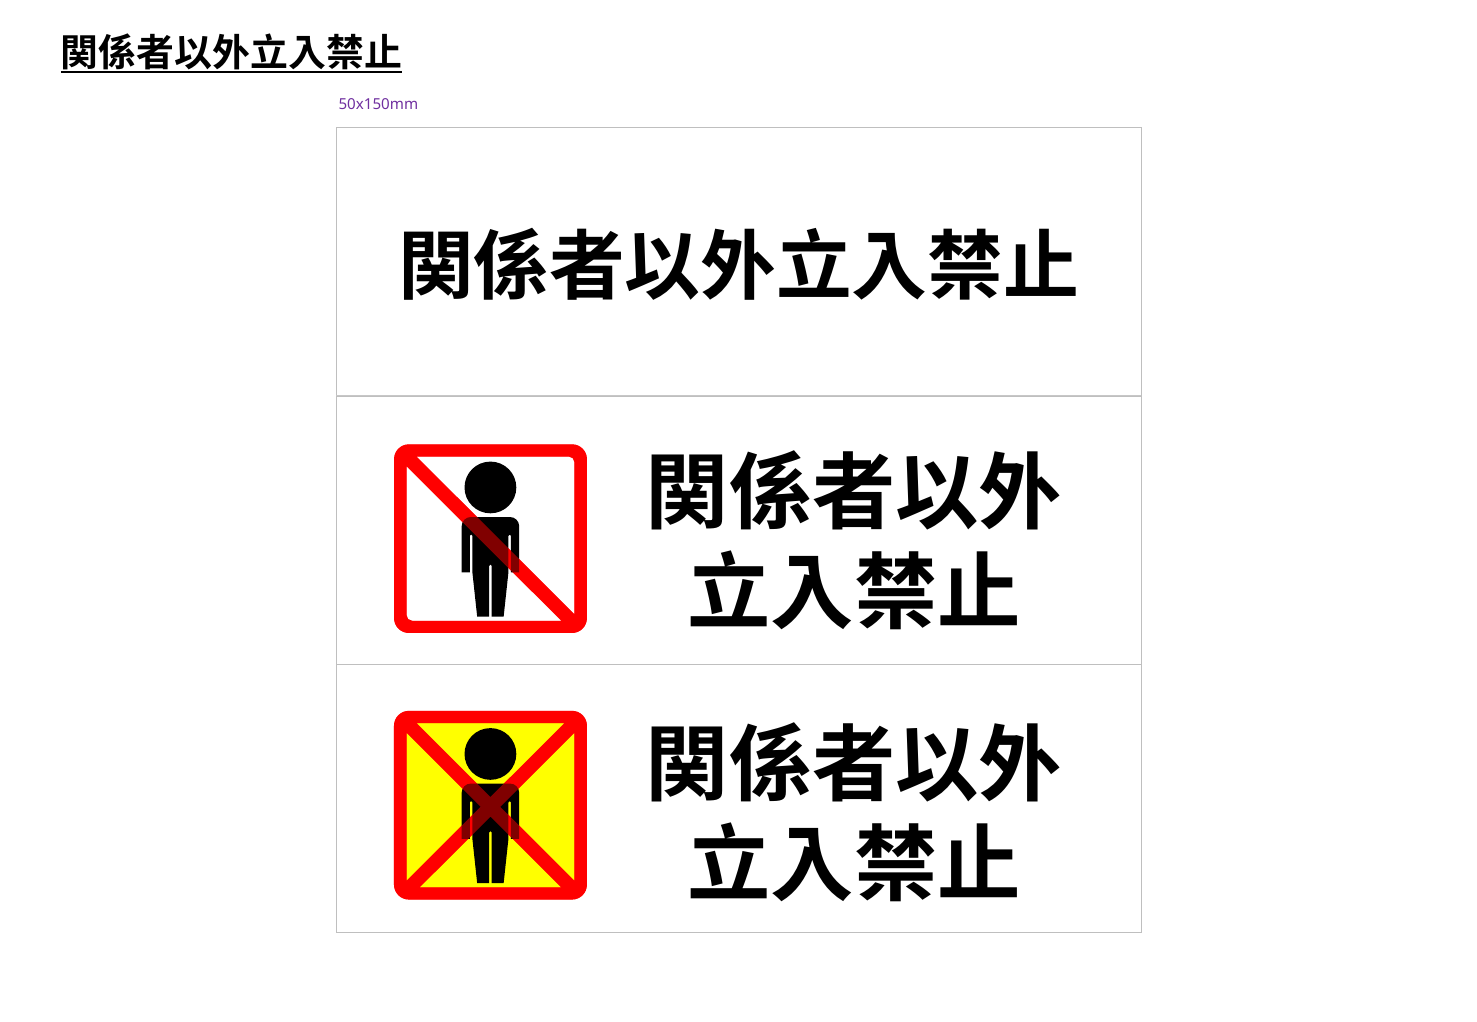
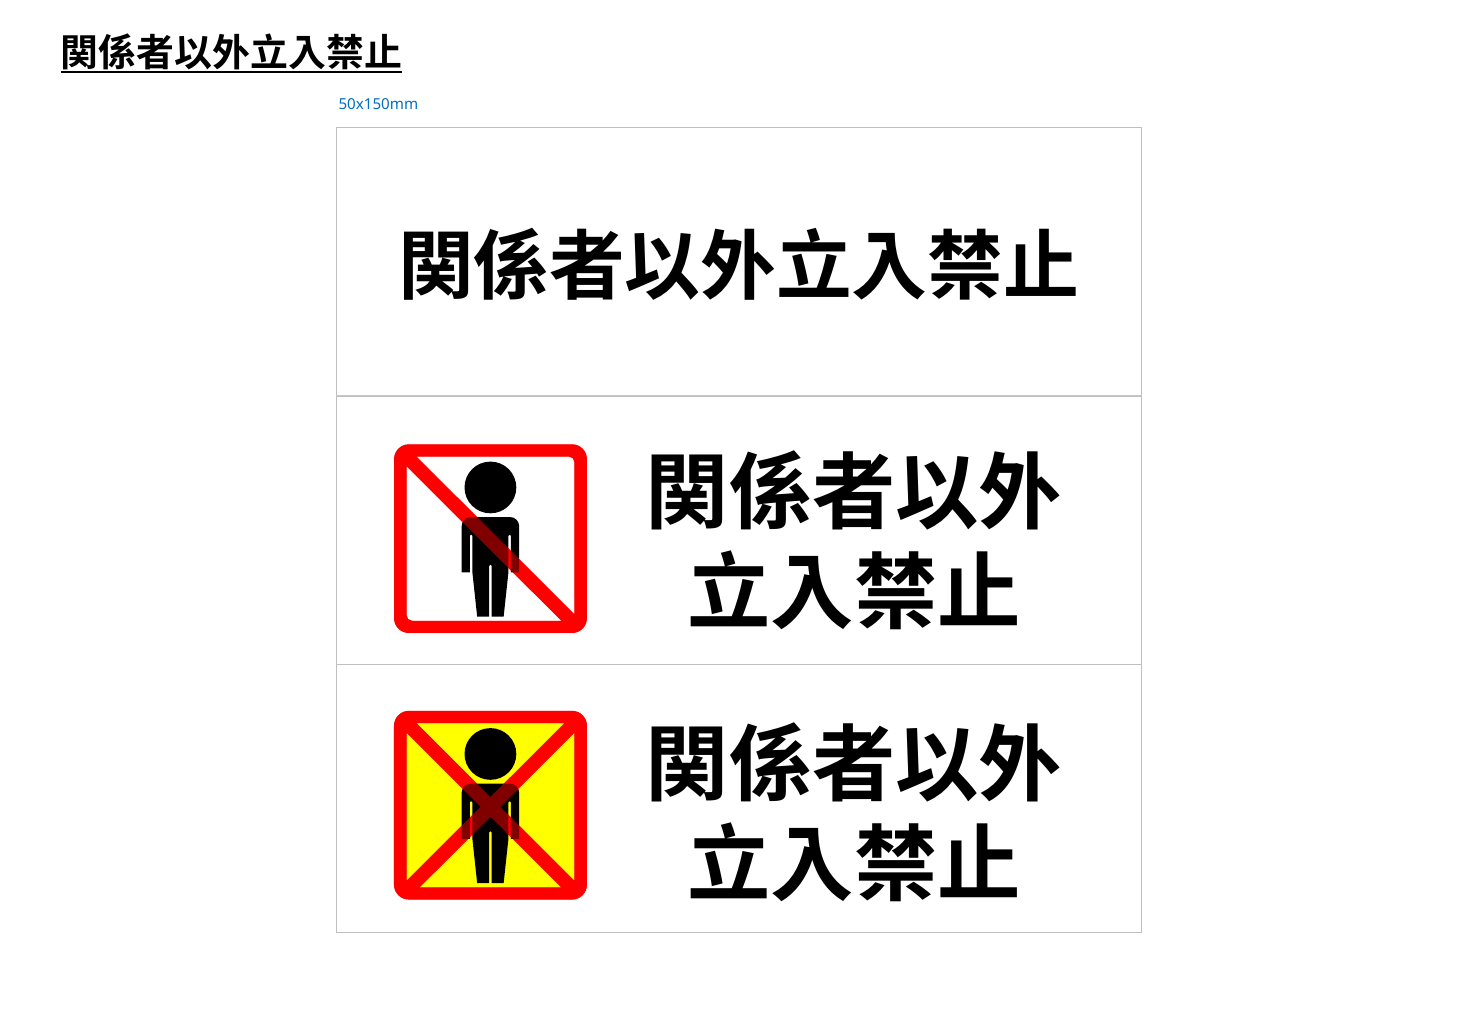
50x150mm colour: purple -> blue
